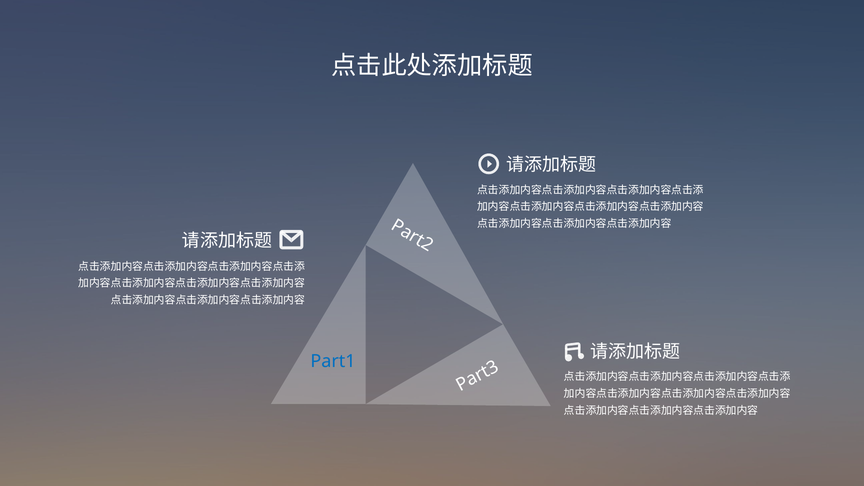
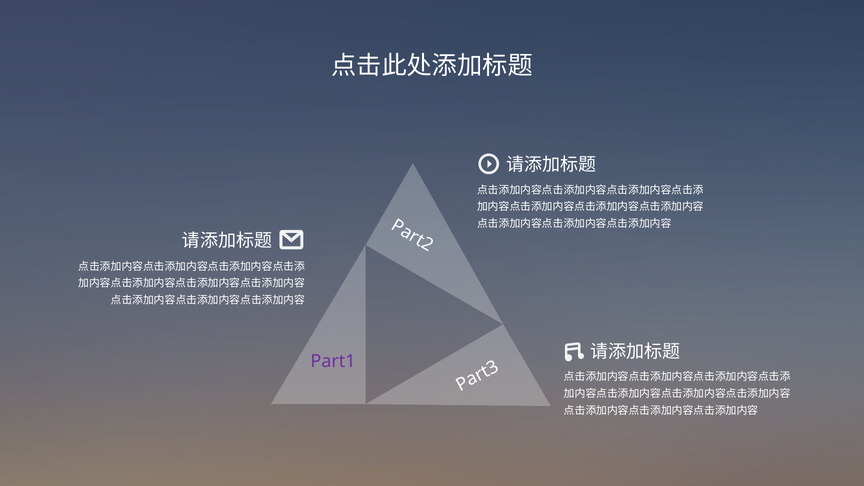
Part1 colour: blue -> purple
